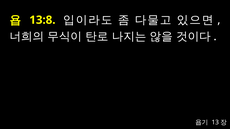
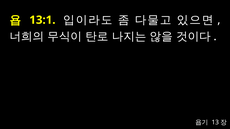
13:8: 13:8 -> 13:1
